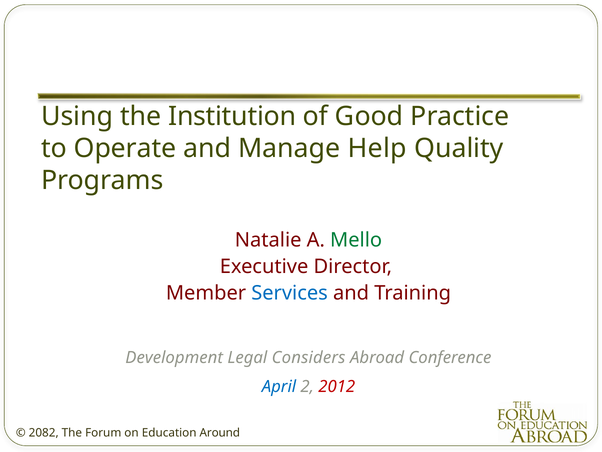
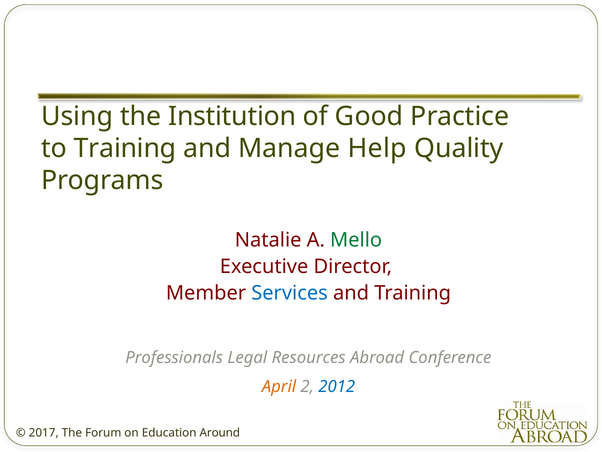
to Operate: Operate -> Training
Development: Development -> Professionals
Considers: Considers -> Resources
April colour: blue -> orange
2012 colour: red -> blue
2082: 2082 -> 2017
